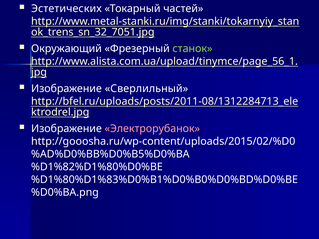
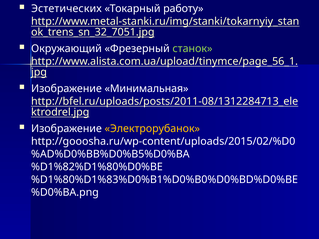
частей: частей -> работу
Сверлильный: Сверлильный -> Минимальная
Электрорубанок colour: pink -> yellow
